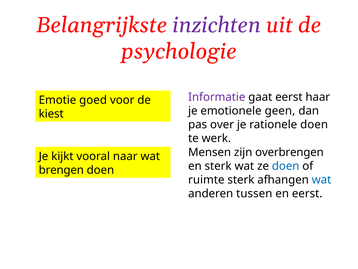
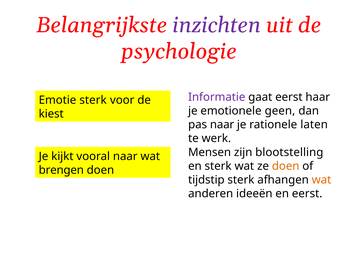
Emotie goed: goed -> sterk
pas over: over -> naar
rationele doen: doen -> laten
overbrengen: overbrengen -> blootstelling
doen at (286, 166) colour: blue -> orange
ruimte: ruimte -> tijdstip
wat at (322, 180) colour: blue -> orange
tussen: tussen -> ideeën
